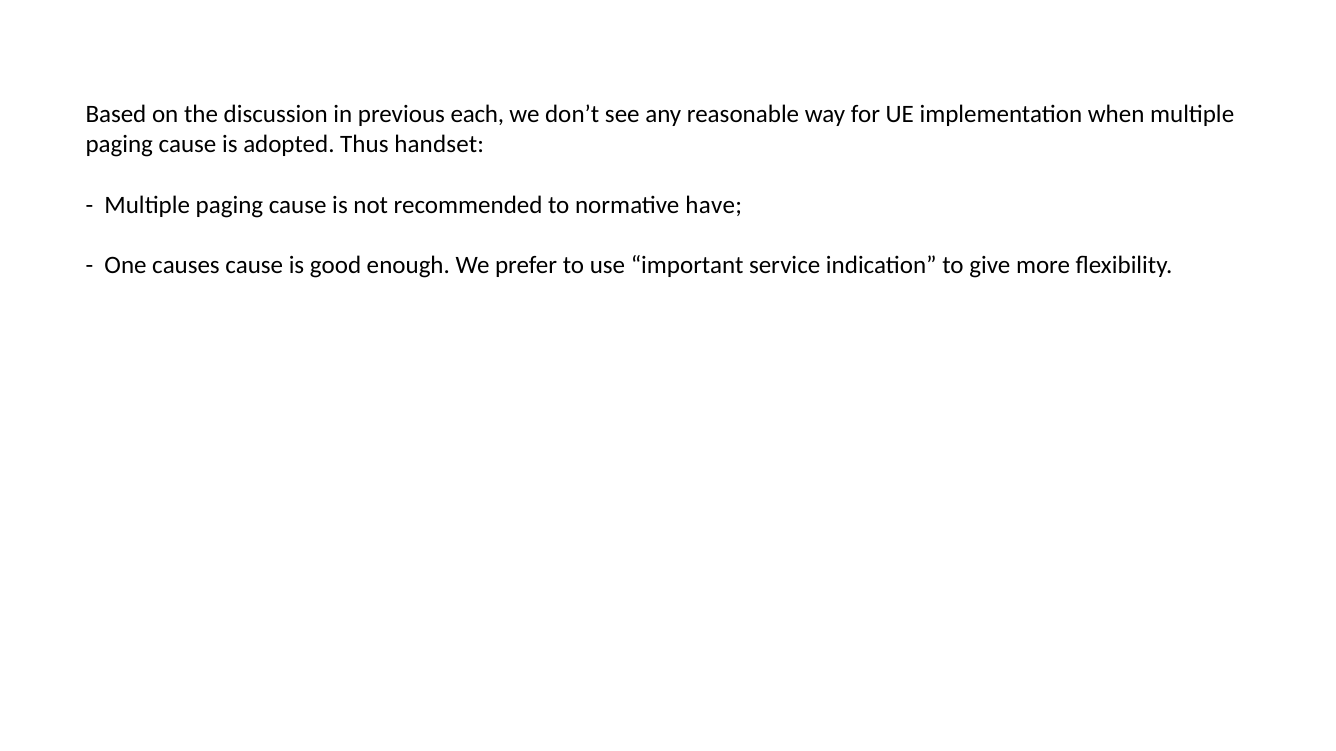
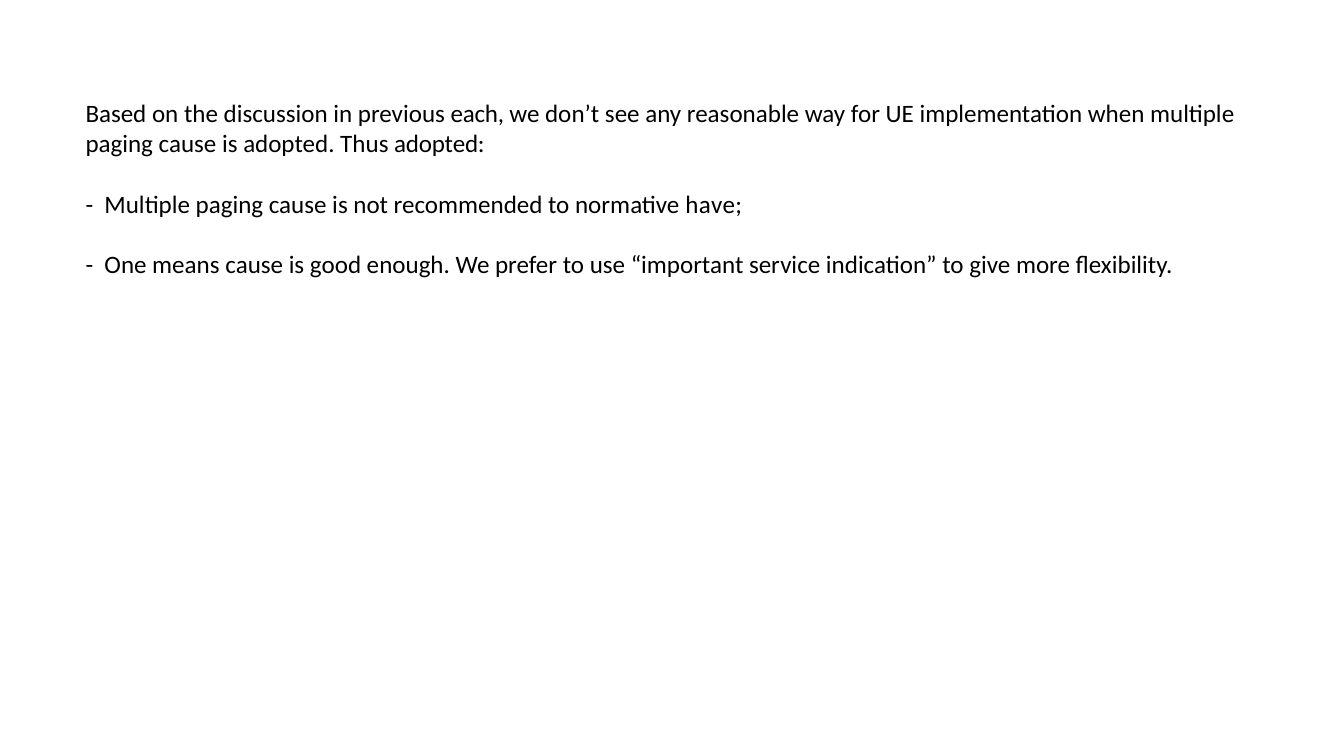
Thus handset: handset -> adopted
causes: causes -> means
